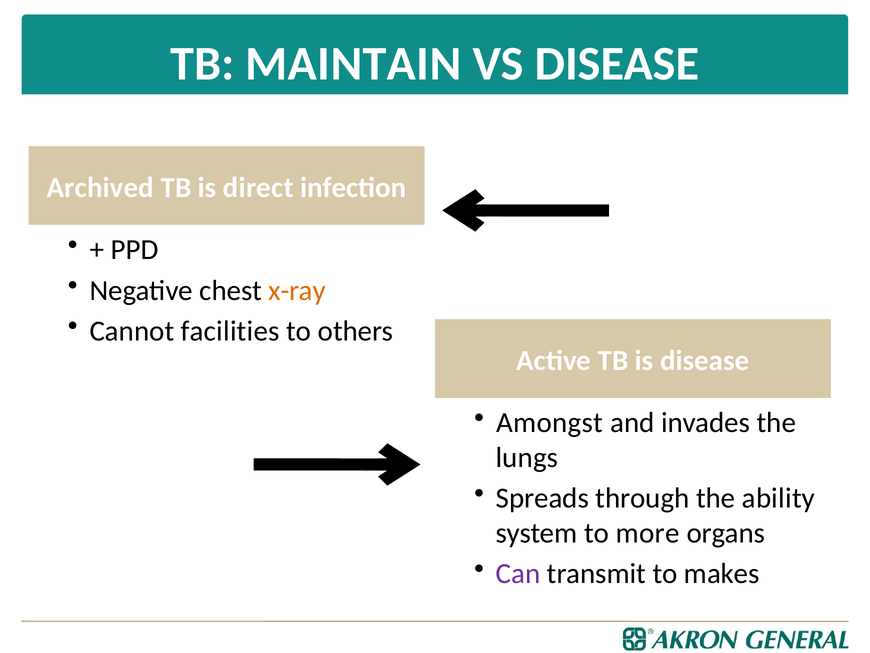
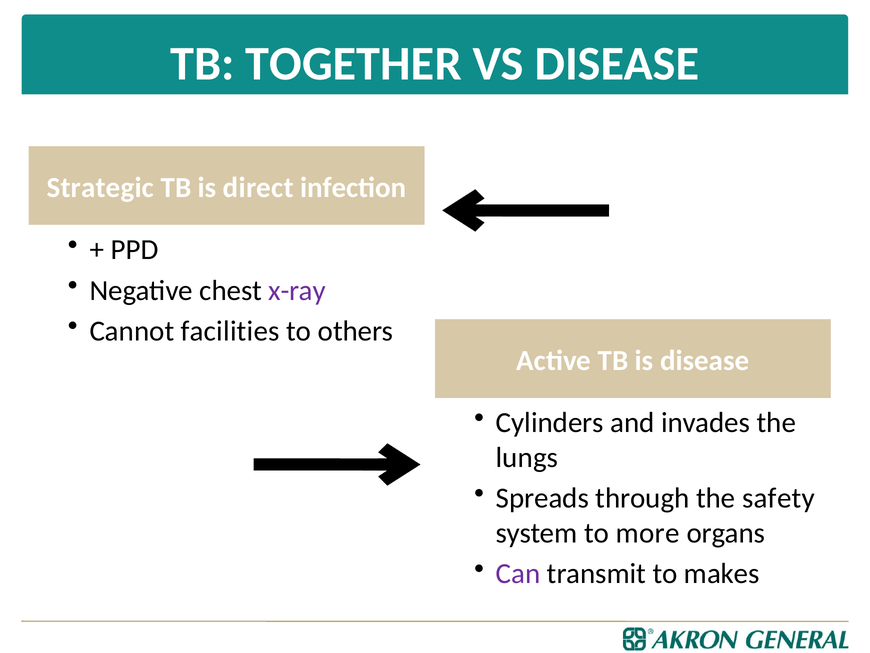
MAINTAIN: MAINTAIN -> TOGETHER
Archived: Archived -> Strategic
x-ray colour: orange -> purple
Amongst: Amongst -> Cylinders
ability: ability -> safety
